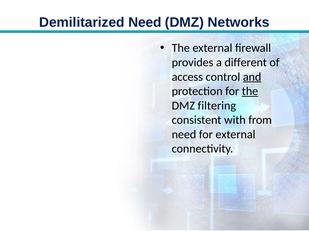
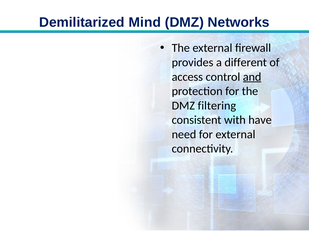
Demilitarized Need: Need -> Mind
the at (250, 91) underline: present -> none
from: from -> have
